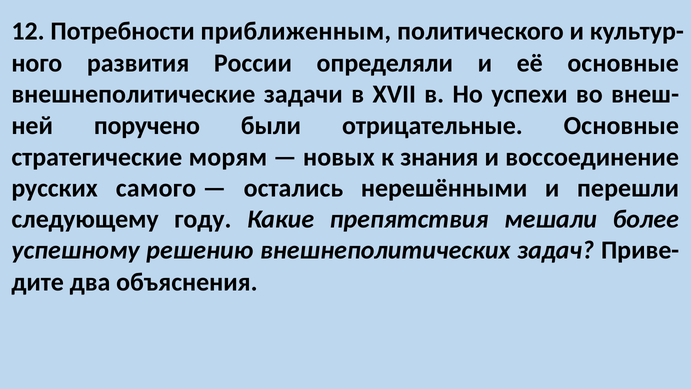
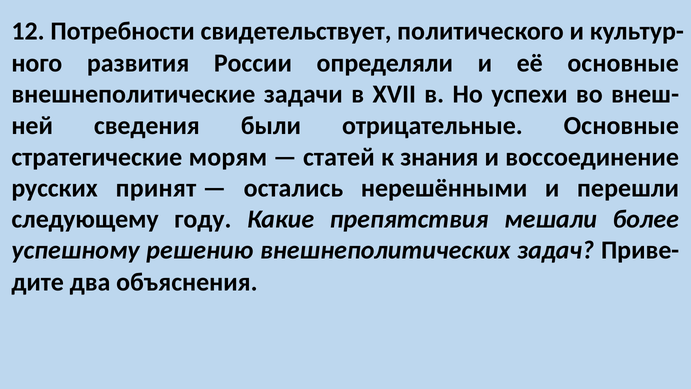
приближенным: приближенным -> свидетельствует
поручено: поручено -> сведения
новых: новых -> статей
самого: самого -> принят
